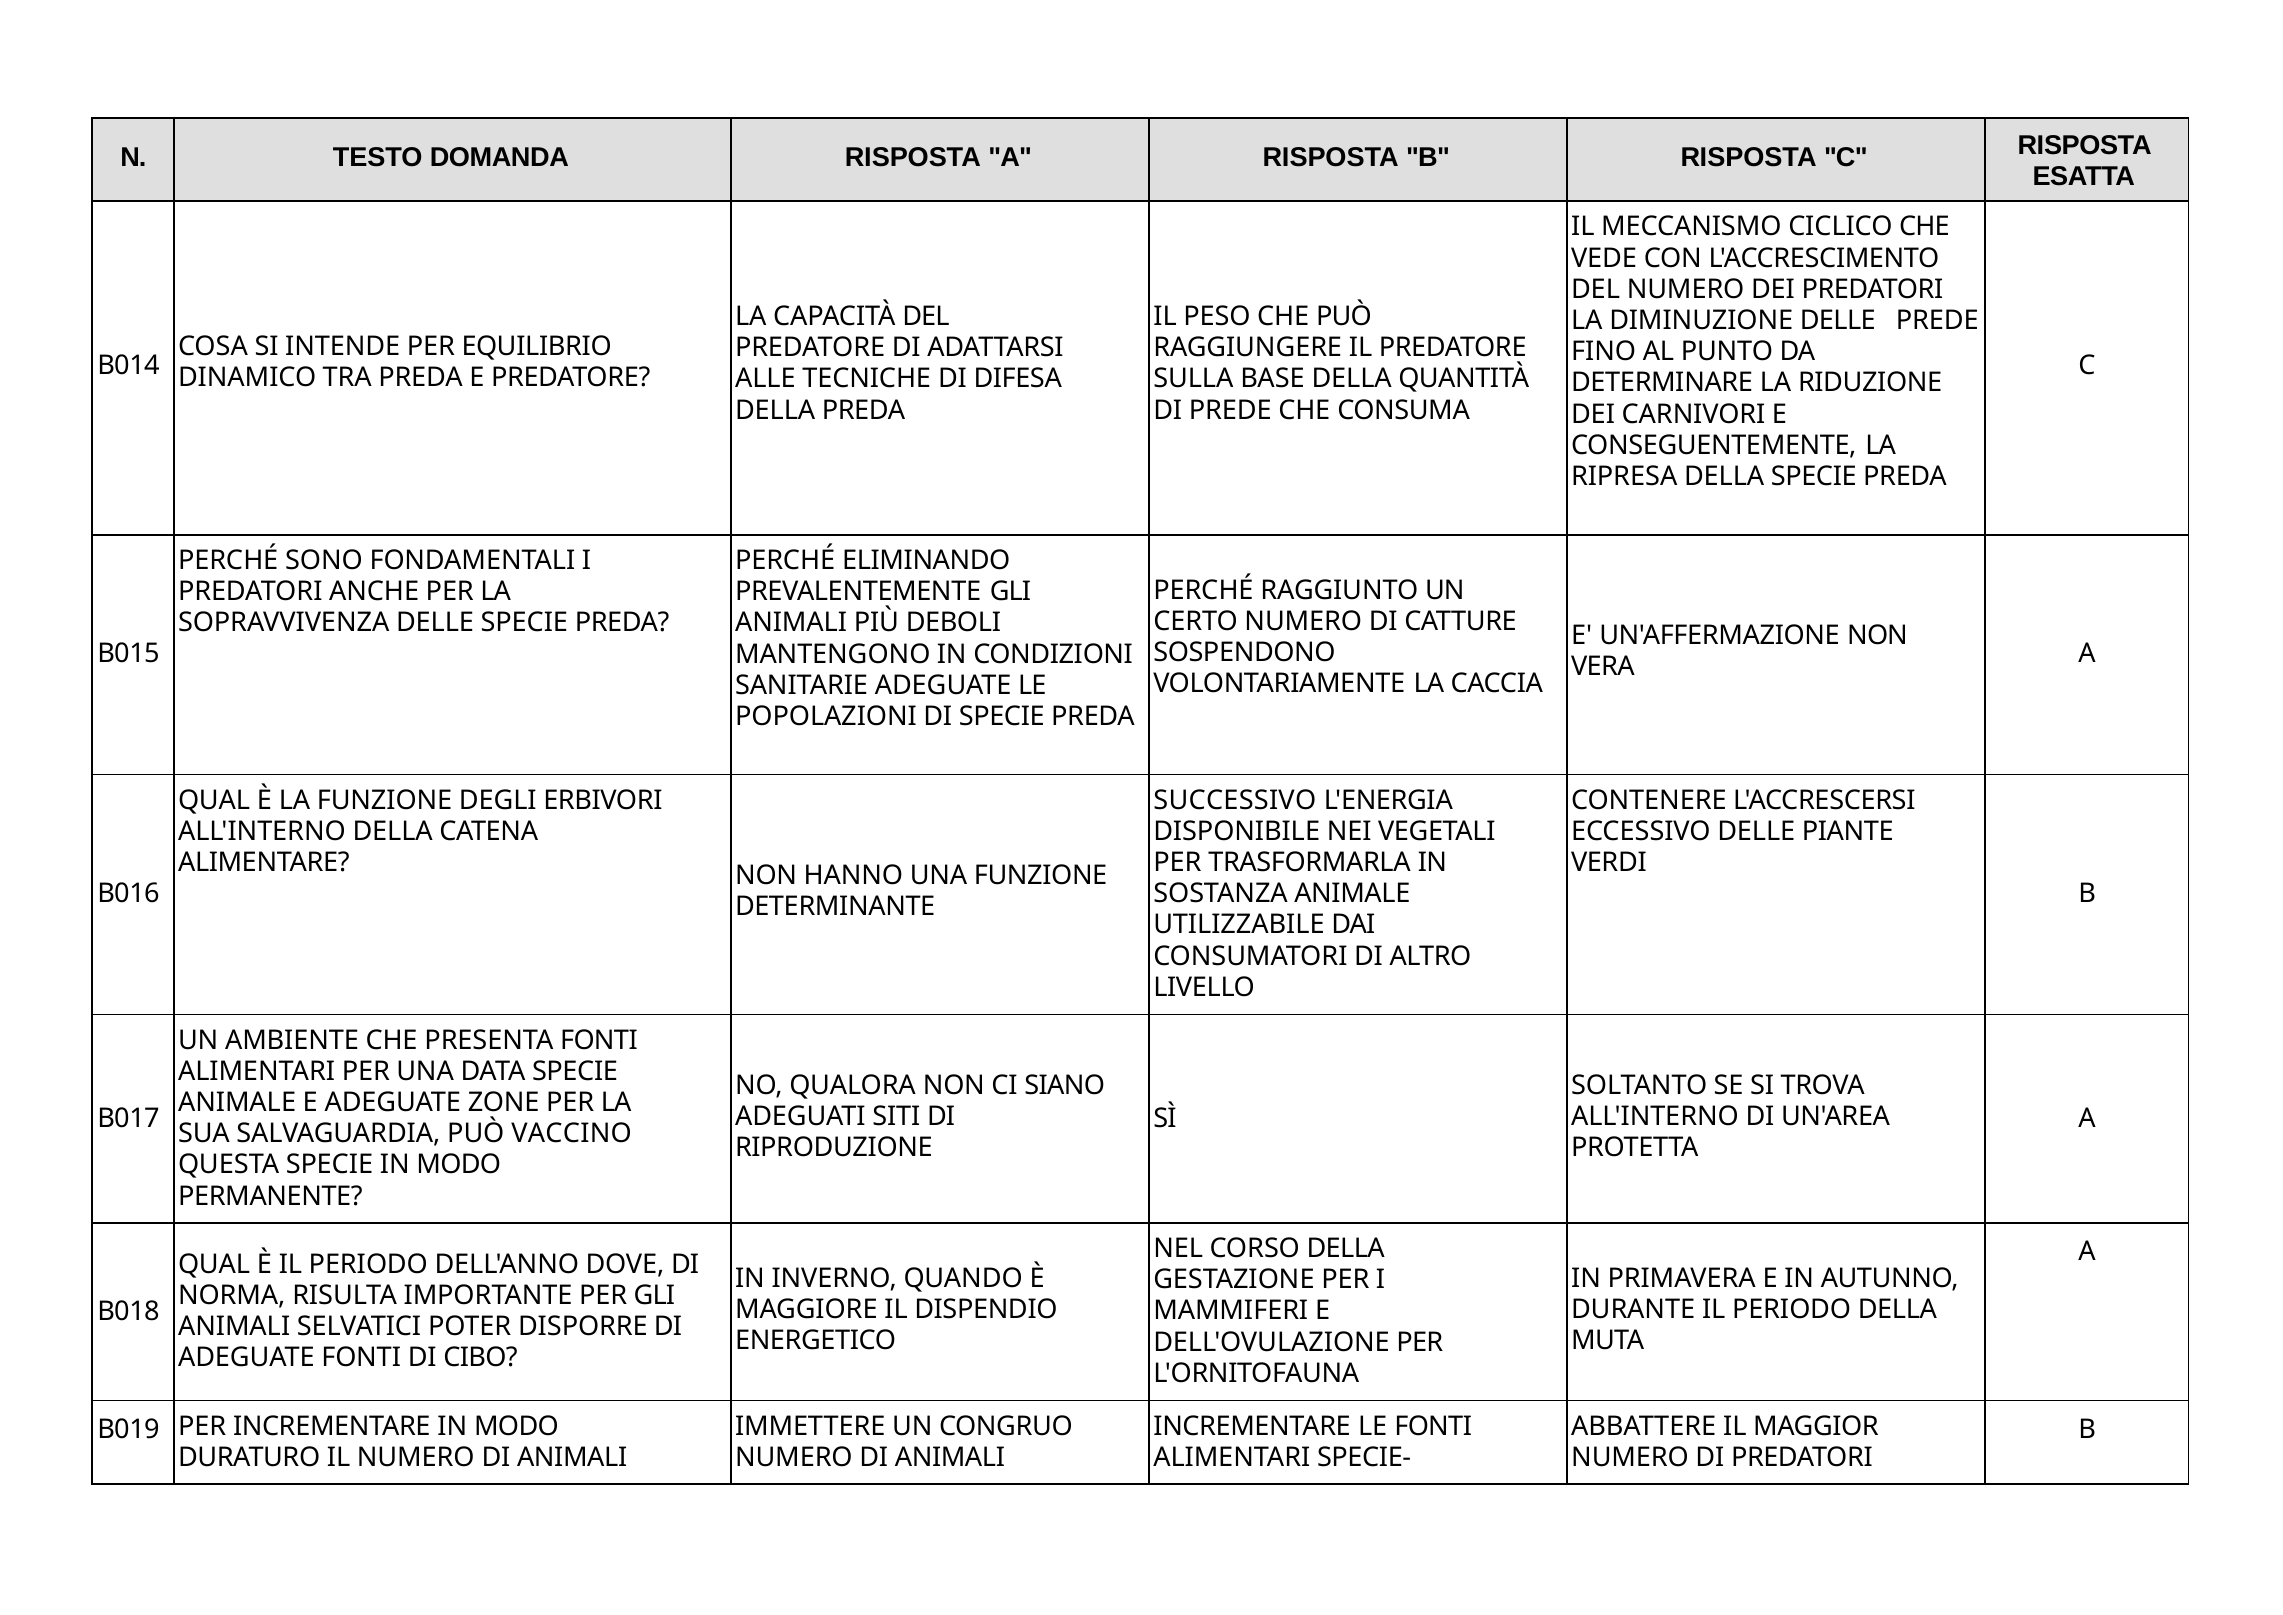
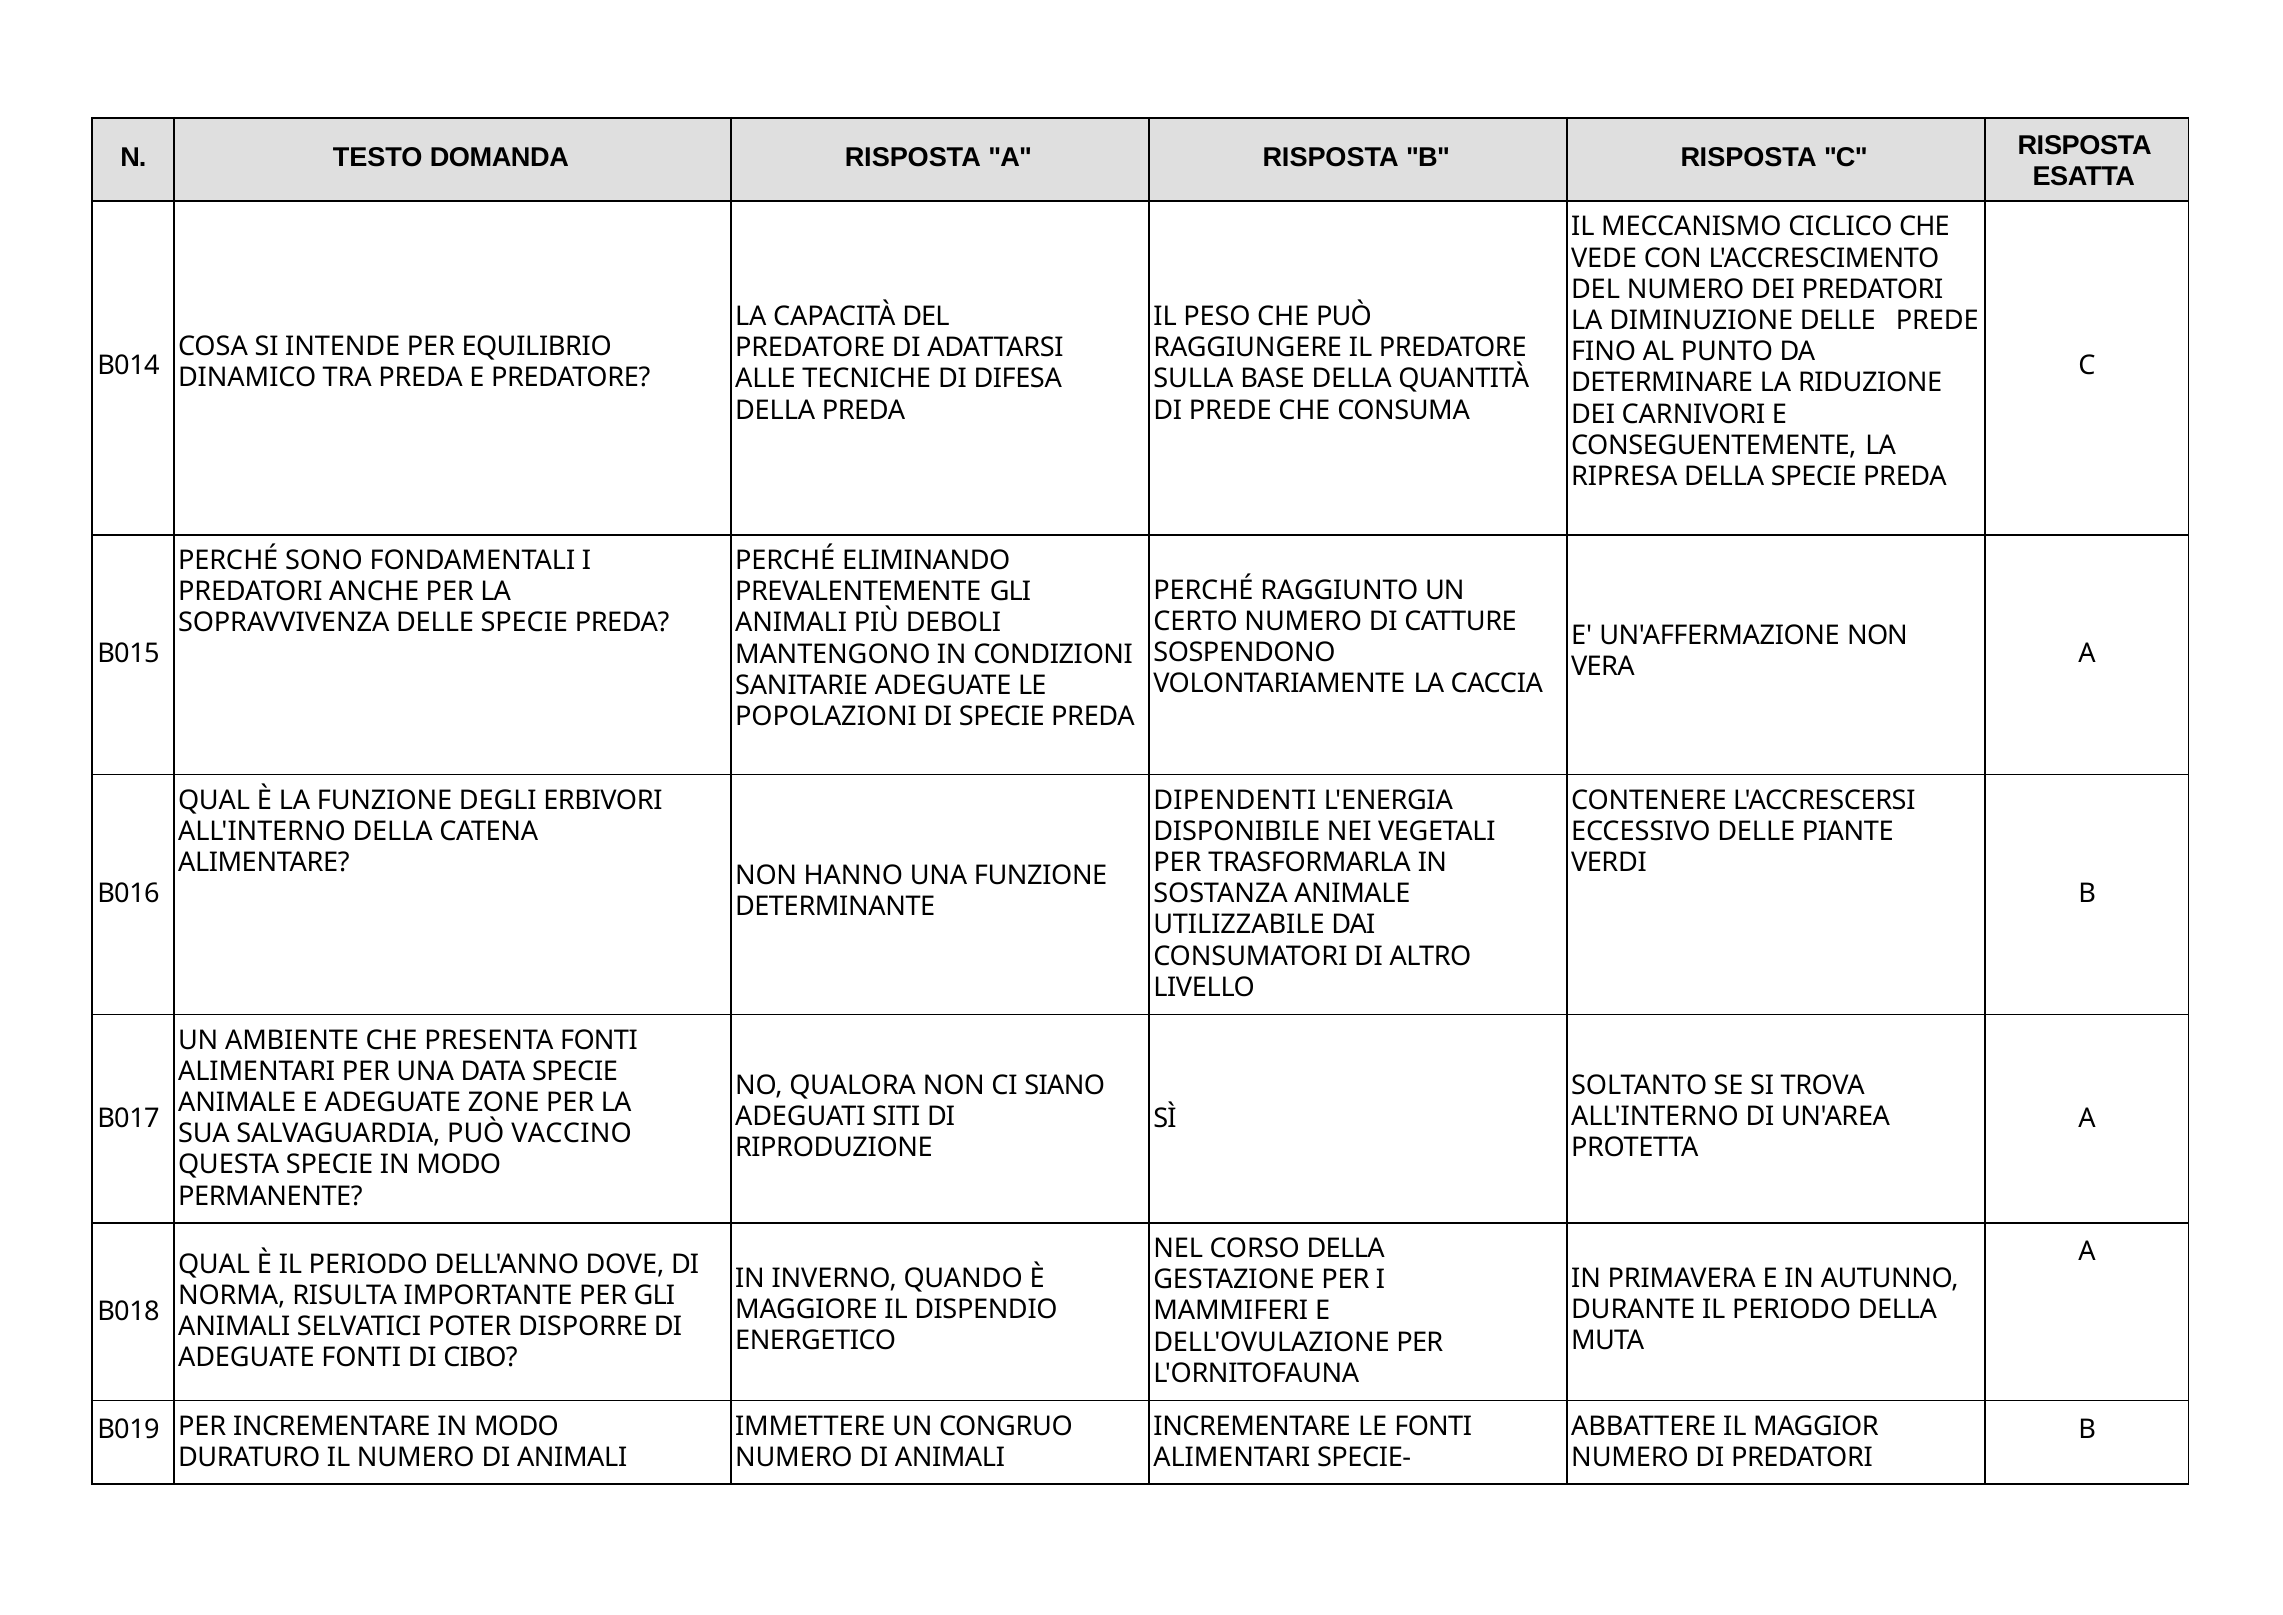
SUCCESSIVO: SUCCESSIVO -> DIPENDENTI
